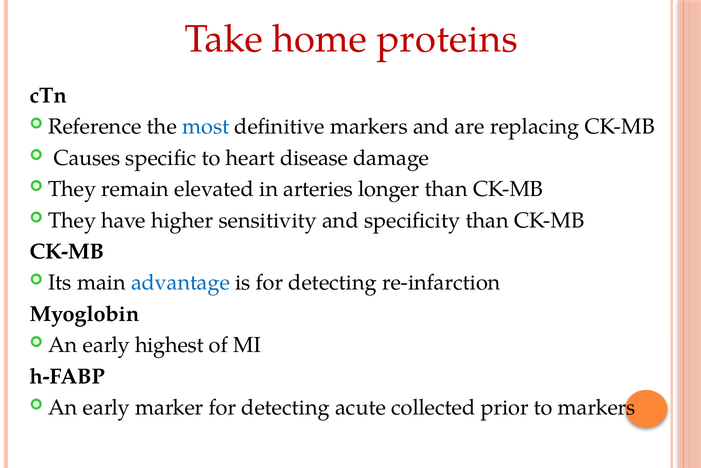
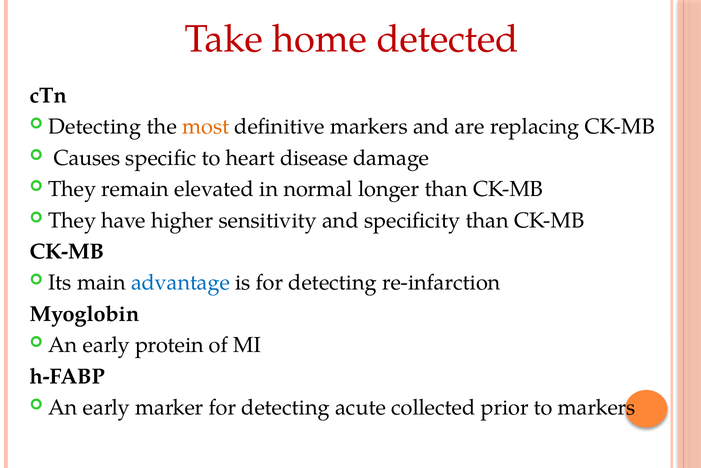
proteins: proteins -> detected
Reference at (95, 127): Reference -> Detecting
most colour: blue -> orange
arteries: arteries -> normal
highest: highest -> protein
